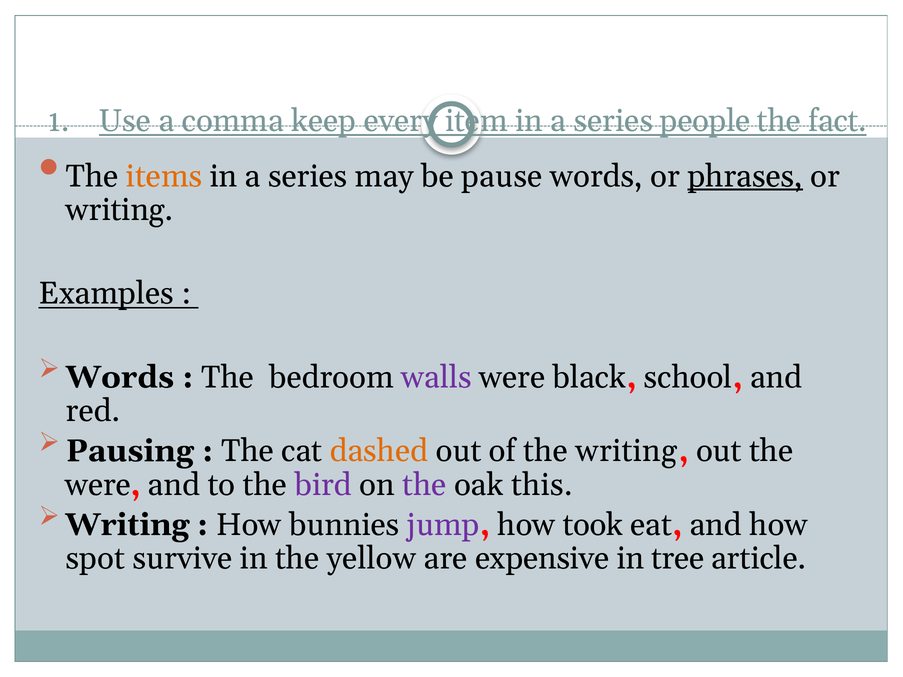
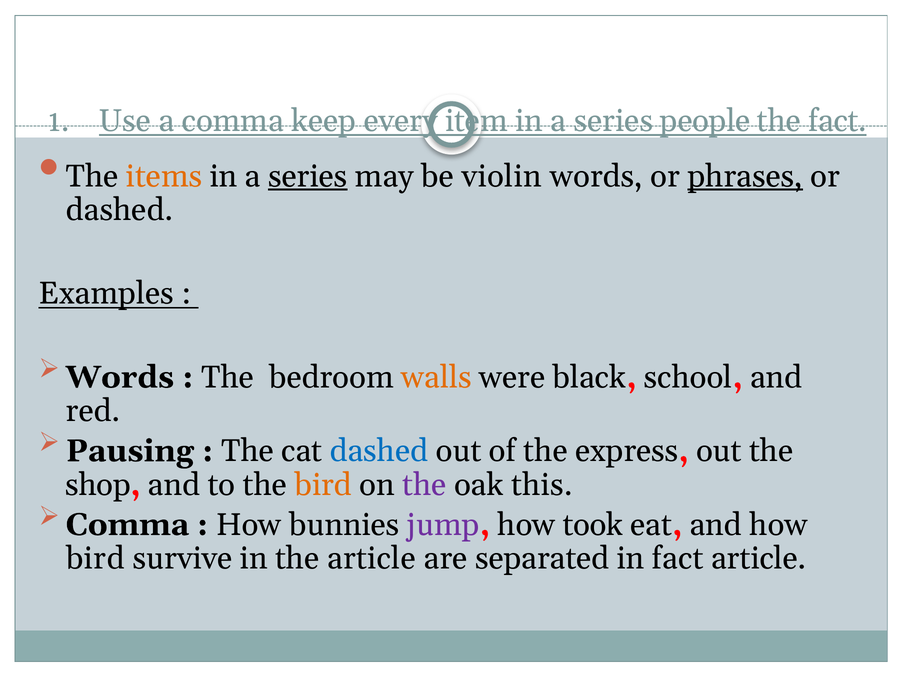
series at (308, 176) underline: none -> present
pause: pause -> violin
writing at (120, 210): writing -> dashed
walls colour: purple -> orange
dashed at (379, 451) colour: orange -> blue
the writing: writing -> express
were at (98, 485): were -> shop
bird at (323, 485) colour: purple -> orange
Writing at (127, 525): Writing -> Comma
spot at (95, 559): spot -> bird
the yellow: yellow -> article
expensive: expensive -> separated
in tree: tree -> fact
